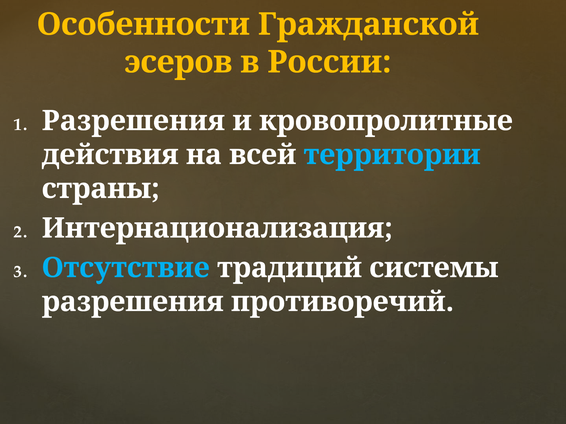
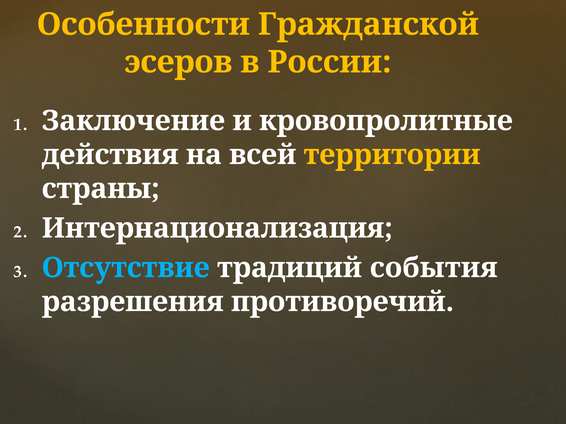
Разрешения at (133, 121): Разрешения -> Заключение
территории colour: light blue -> yellow
системы: системы -> события
